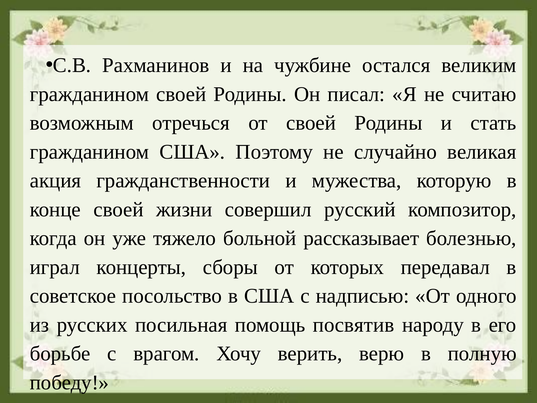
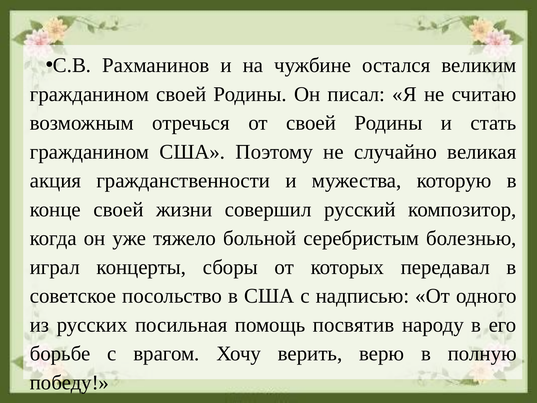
рассказывает: рассказывает -> серебристым
